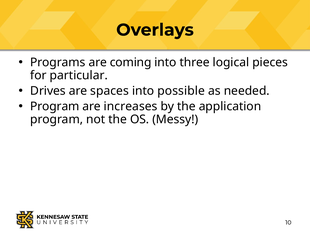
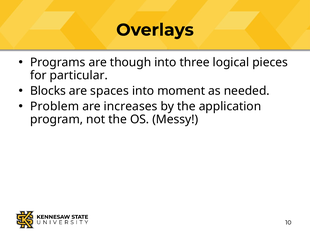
coming: coming -> though
Drives: Drives -> Blocks
possible: possible -> moment
Program at (55, 106): Program -> Problem
